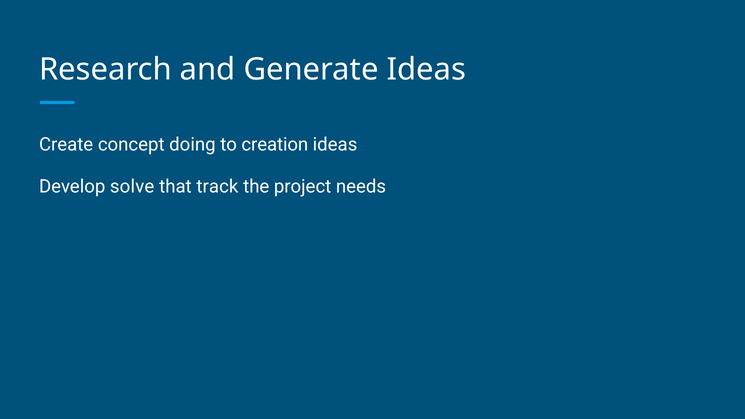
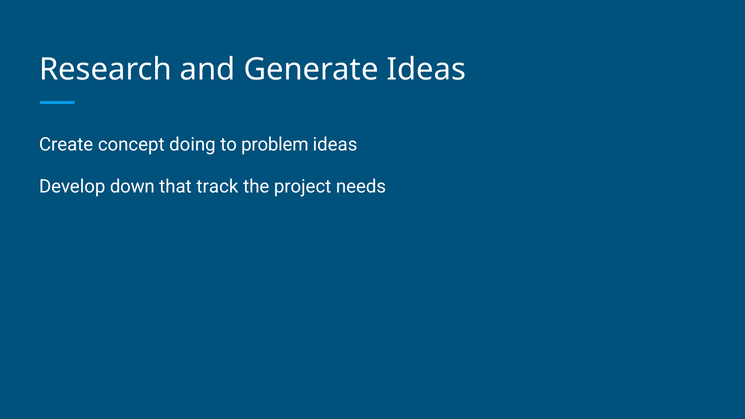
creation: creation -> problem
solve: solve -> down
